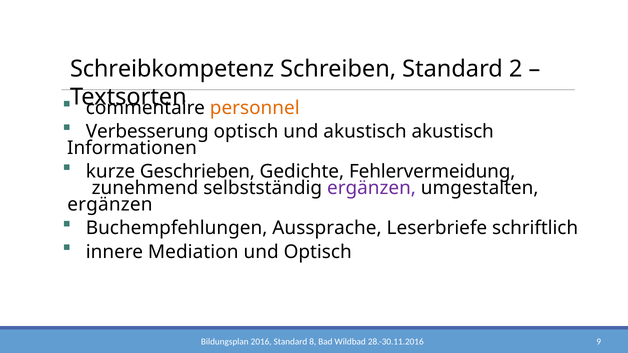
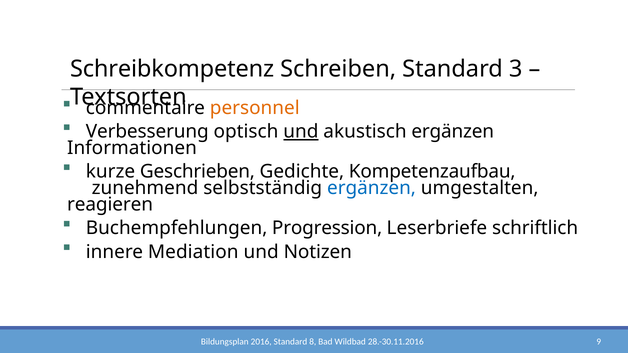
2: 2 -> 3
und at (301, 132) underline: none -> present
akustisch akustisch: akustisch -> ergänzen
Fehlervermeidung: Fehlervermeidung -> Kompetenzaufbau
ergänzen at (372, 188) colour: purple -> blue
ergänzen at (110, 205): ergänzen -> reagieren
Aussprache: Aussprache -> Progression
und Optisch: Optisch -> Notizen
